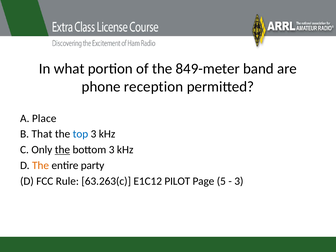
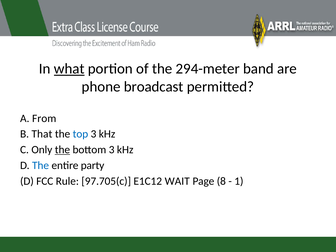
what underline: none -> present
849-meter: 849-meter -> 294-meter
reception: reception -> broadcast
Place: Place -> From
The at (41, 165) colour: orange -> blue
63.263(c: 63.263(c -> 97.705(c
PILOT: PILOT -> WAIT
5: 5 -> 8
3 at (239, 181): 3 -> 1
